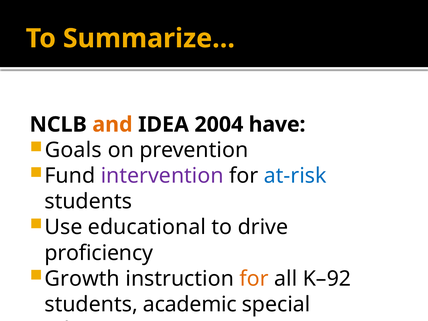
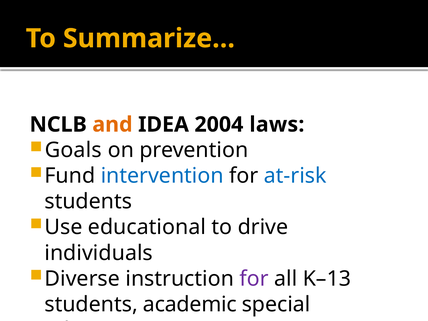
have: have -> laws
intervention colour: purple -> blue
proficiency: proficiency -> individuals
Growth: Growth -> Diverse
for at (254, 279) colour: orange -> purple
K–92: K–92 -> K–13
